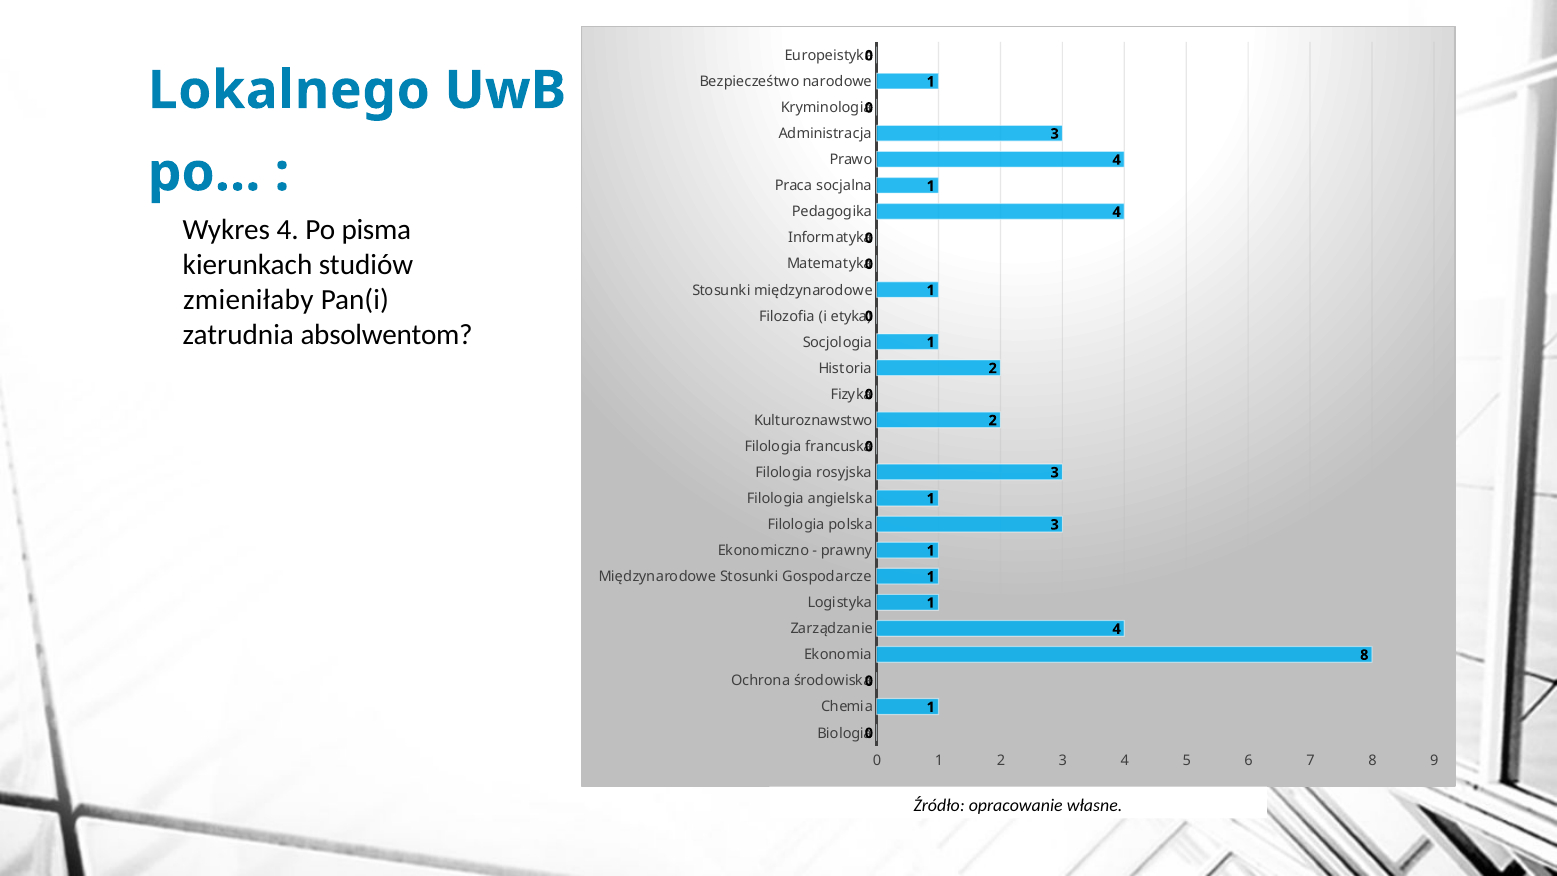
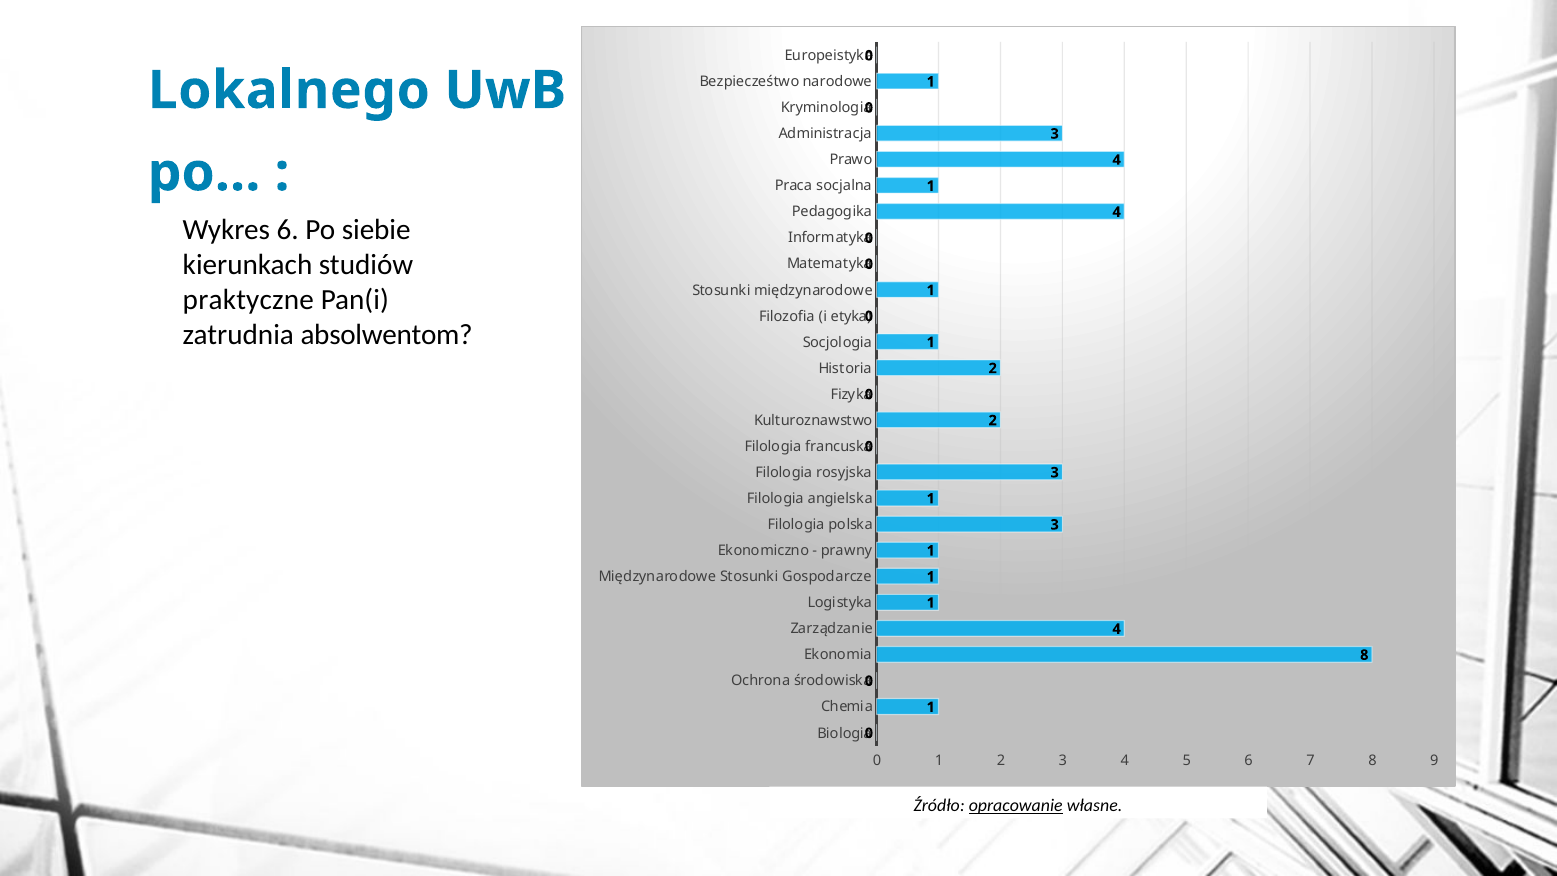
Wykres 4: 4 -> 6
pisma: pisma -> siebie
zmieniłaby: zmieniłaby -> praktyczne
opracowanie underline: none -> present
